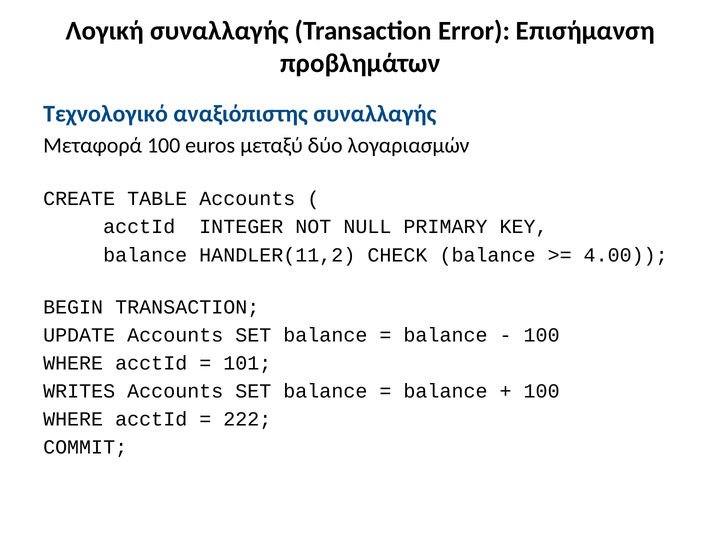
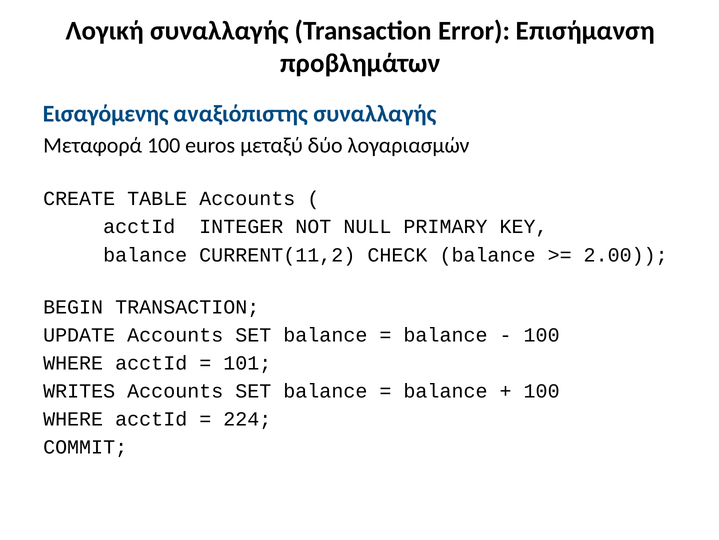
Τεχνολογικό: Τεχνολογικό -> Εισαγόμενης
HANDLER(11,2: HANDLER(11,2 -> CURRENT(11,2
4.00: 4.00 -> 2.00
222: 222 -> 224
